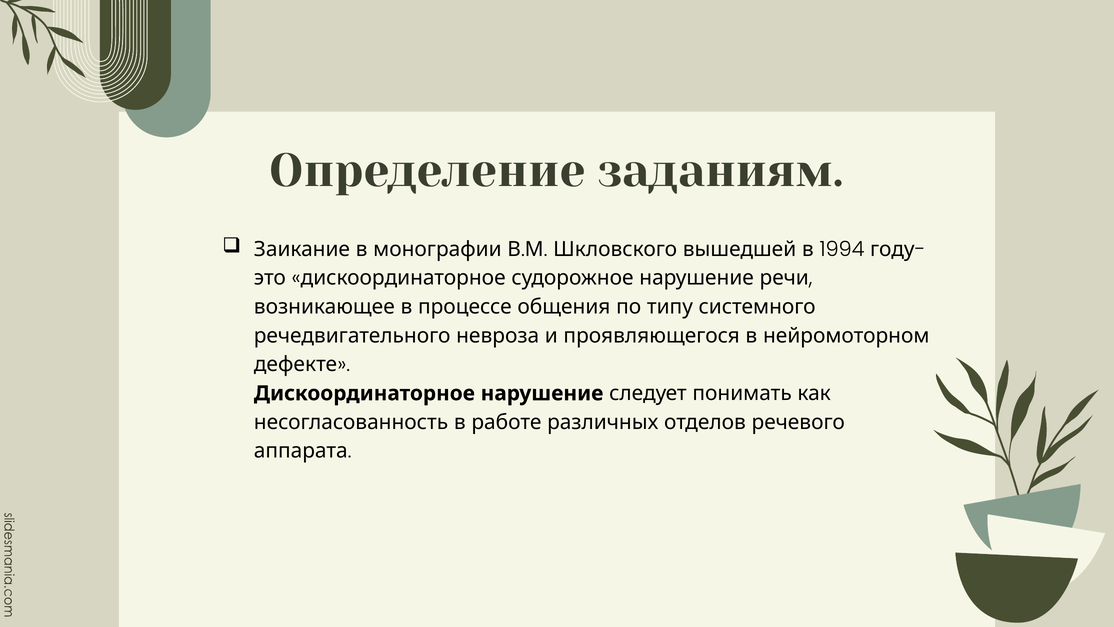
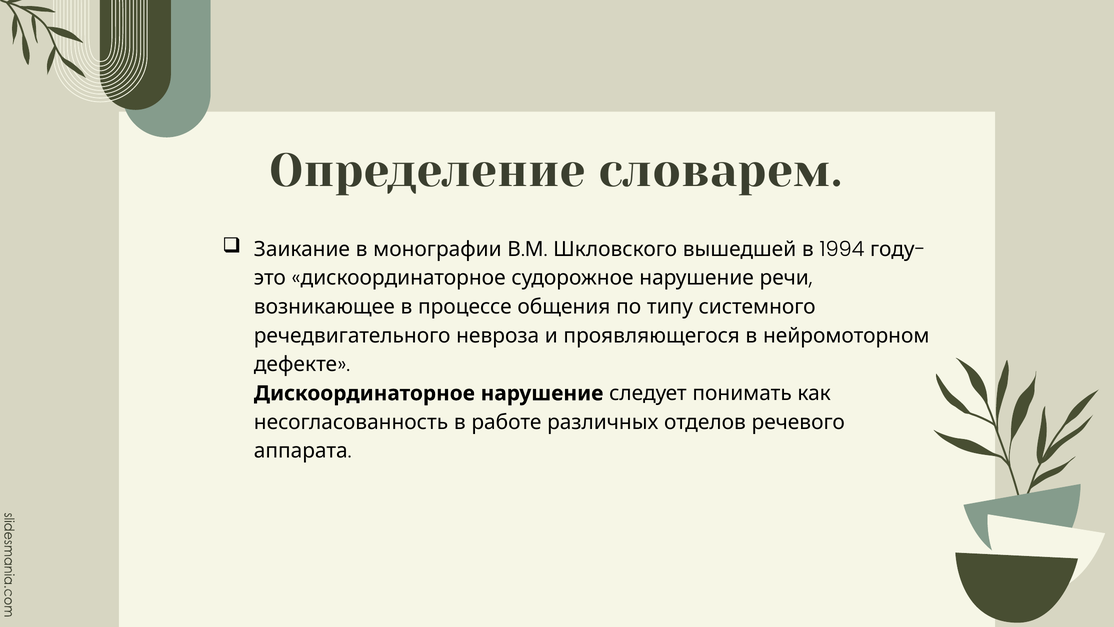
заданиям: заданиям -> словарем
